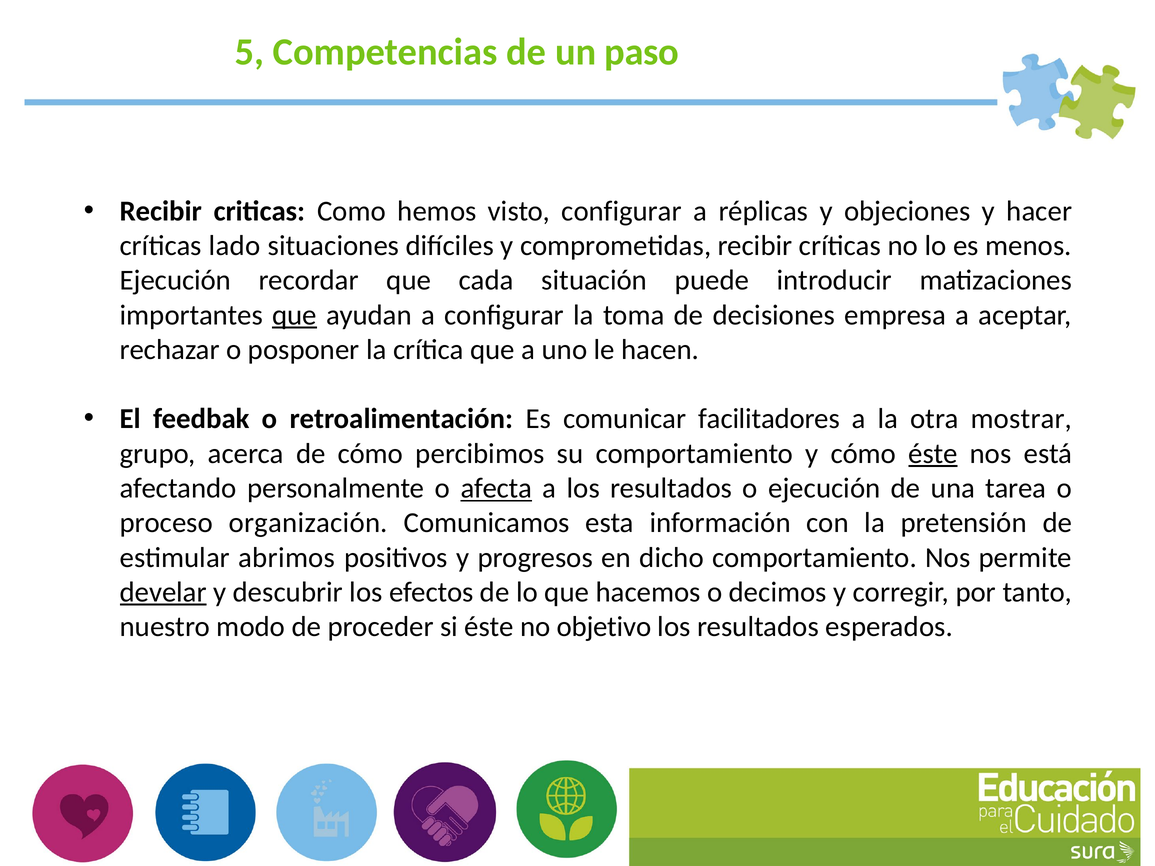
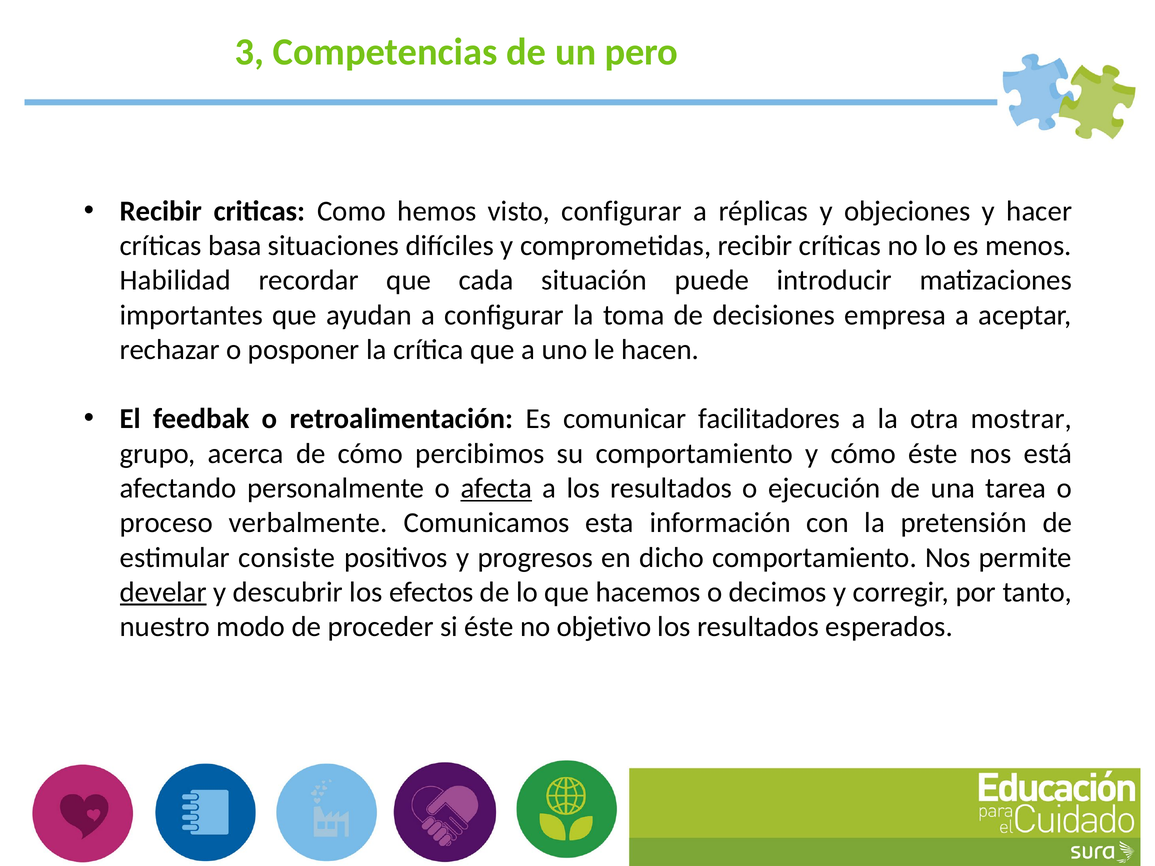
5: 5 -> 3
paso: paso -> pero
lado: lado -> basa
Ejecución at (175, 280): Ejecución -> Habilidad
que at (294, 315) underline: present -> none
éste at (933, 454) underline: present -> none
organización: organización -> verbalmente
abrimos: abrimos -> consiste
